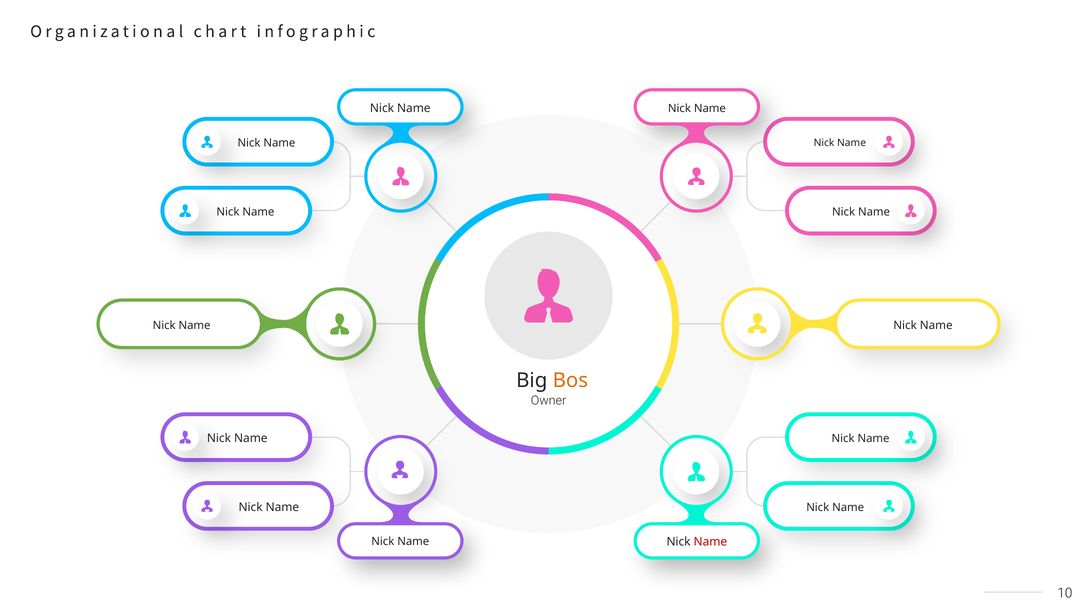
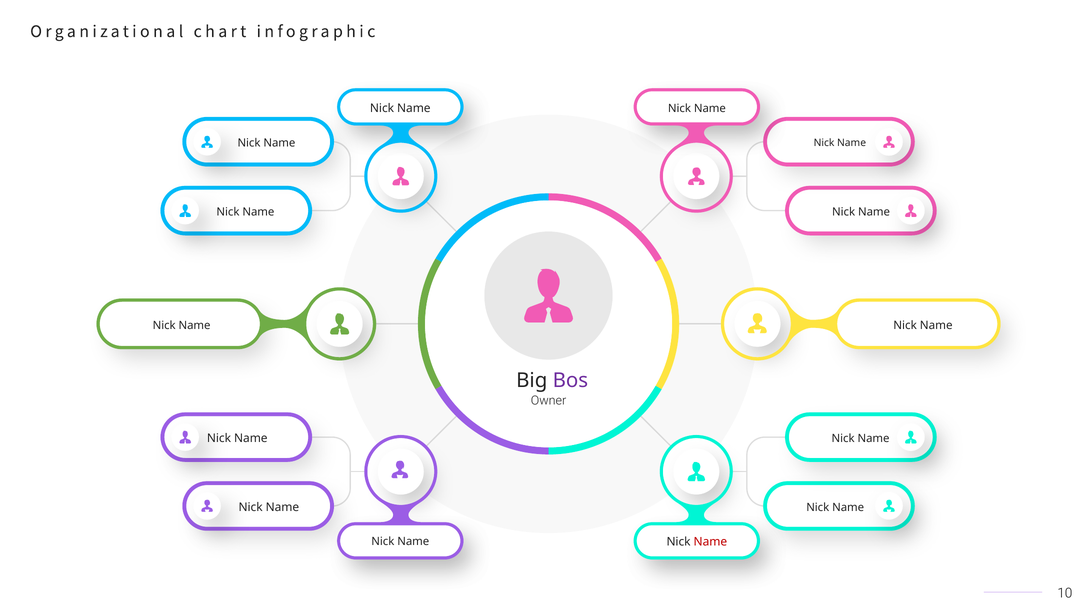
Bos colour: orange -> purple
